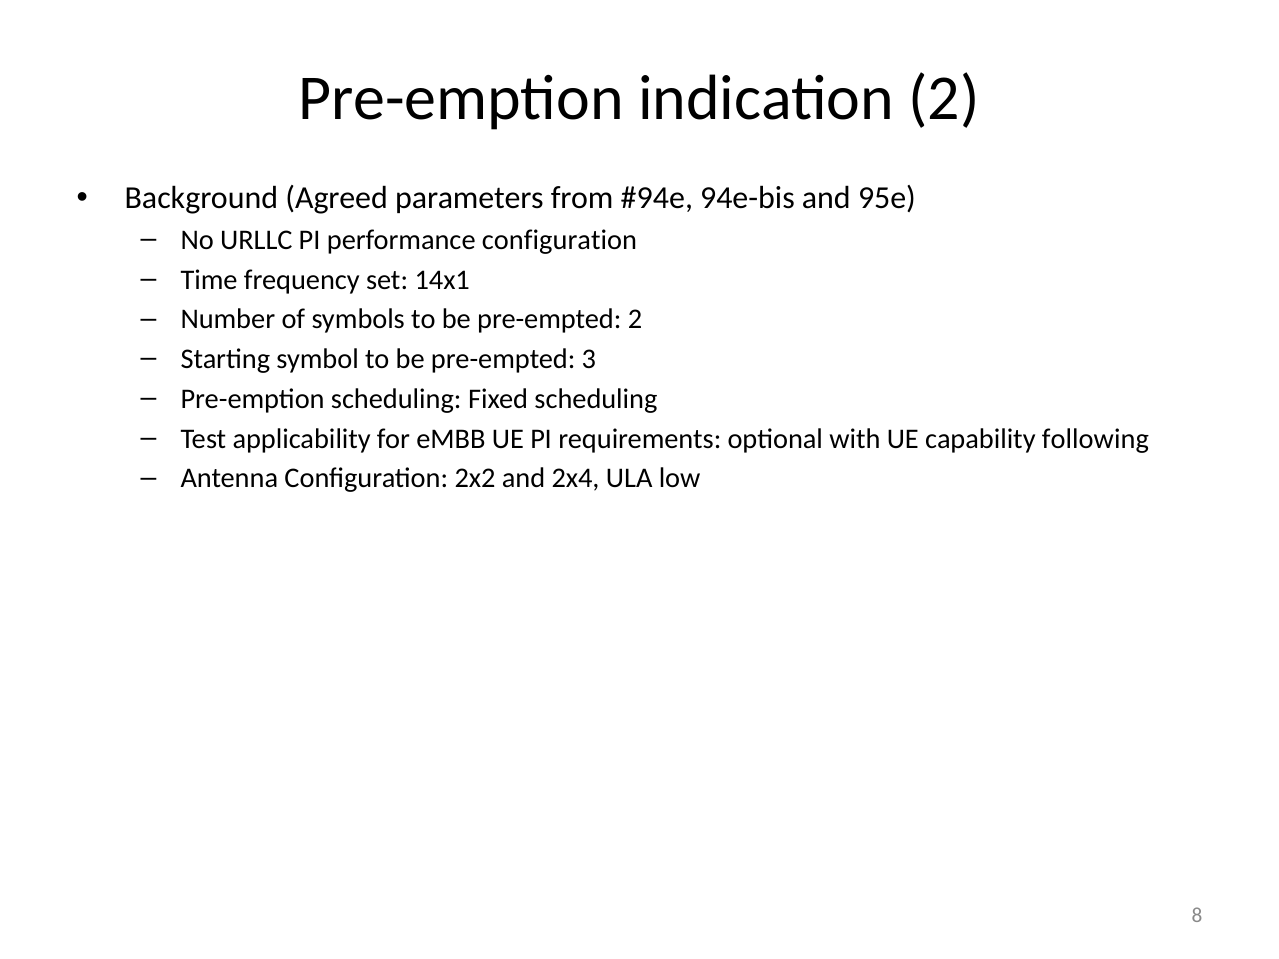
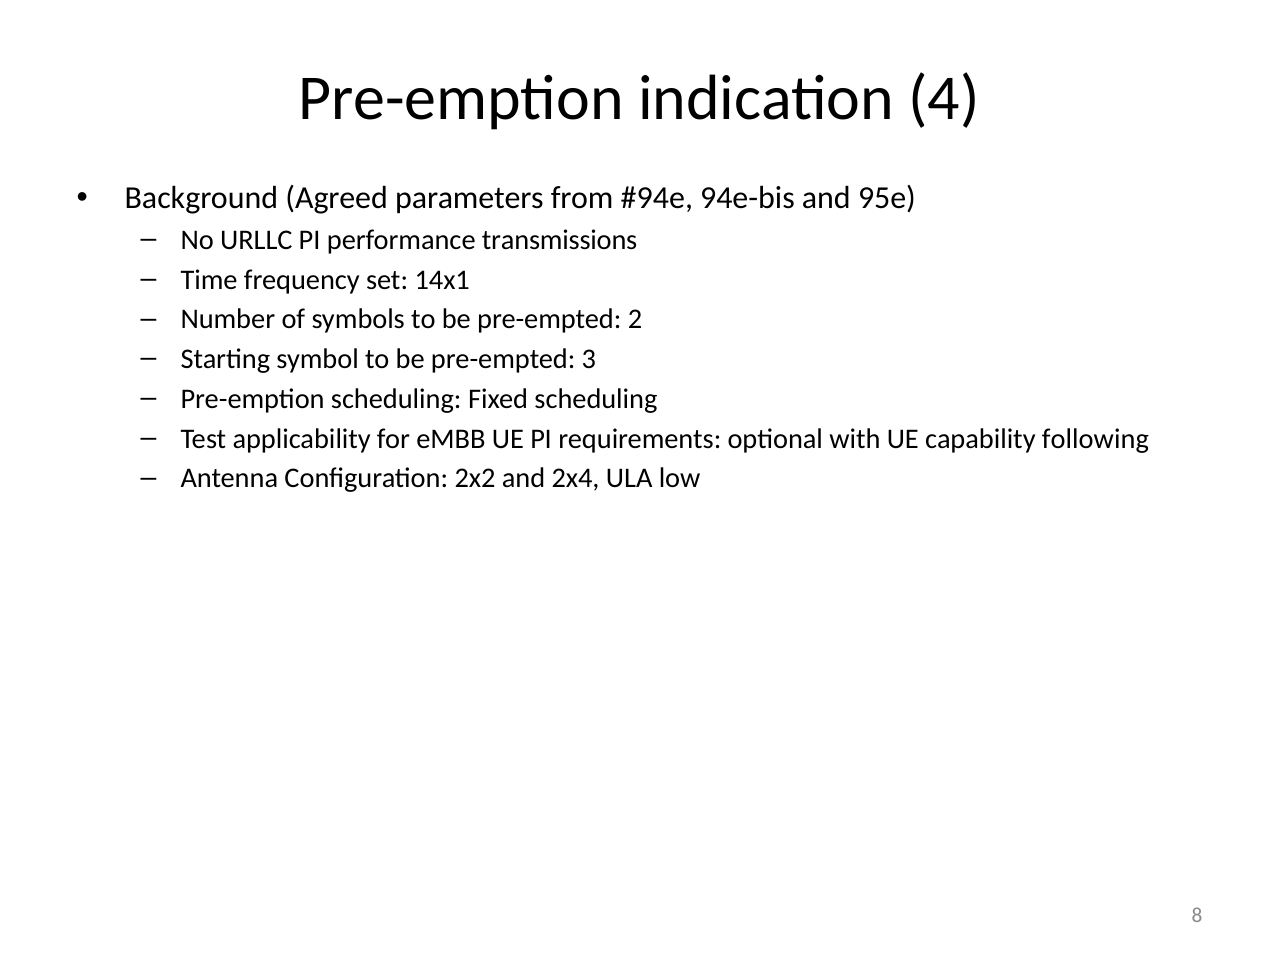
indication 2: 2 -> 4
performance configuration: configuration -> transmissions
